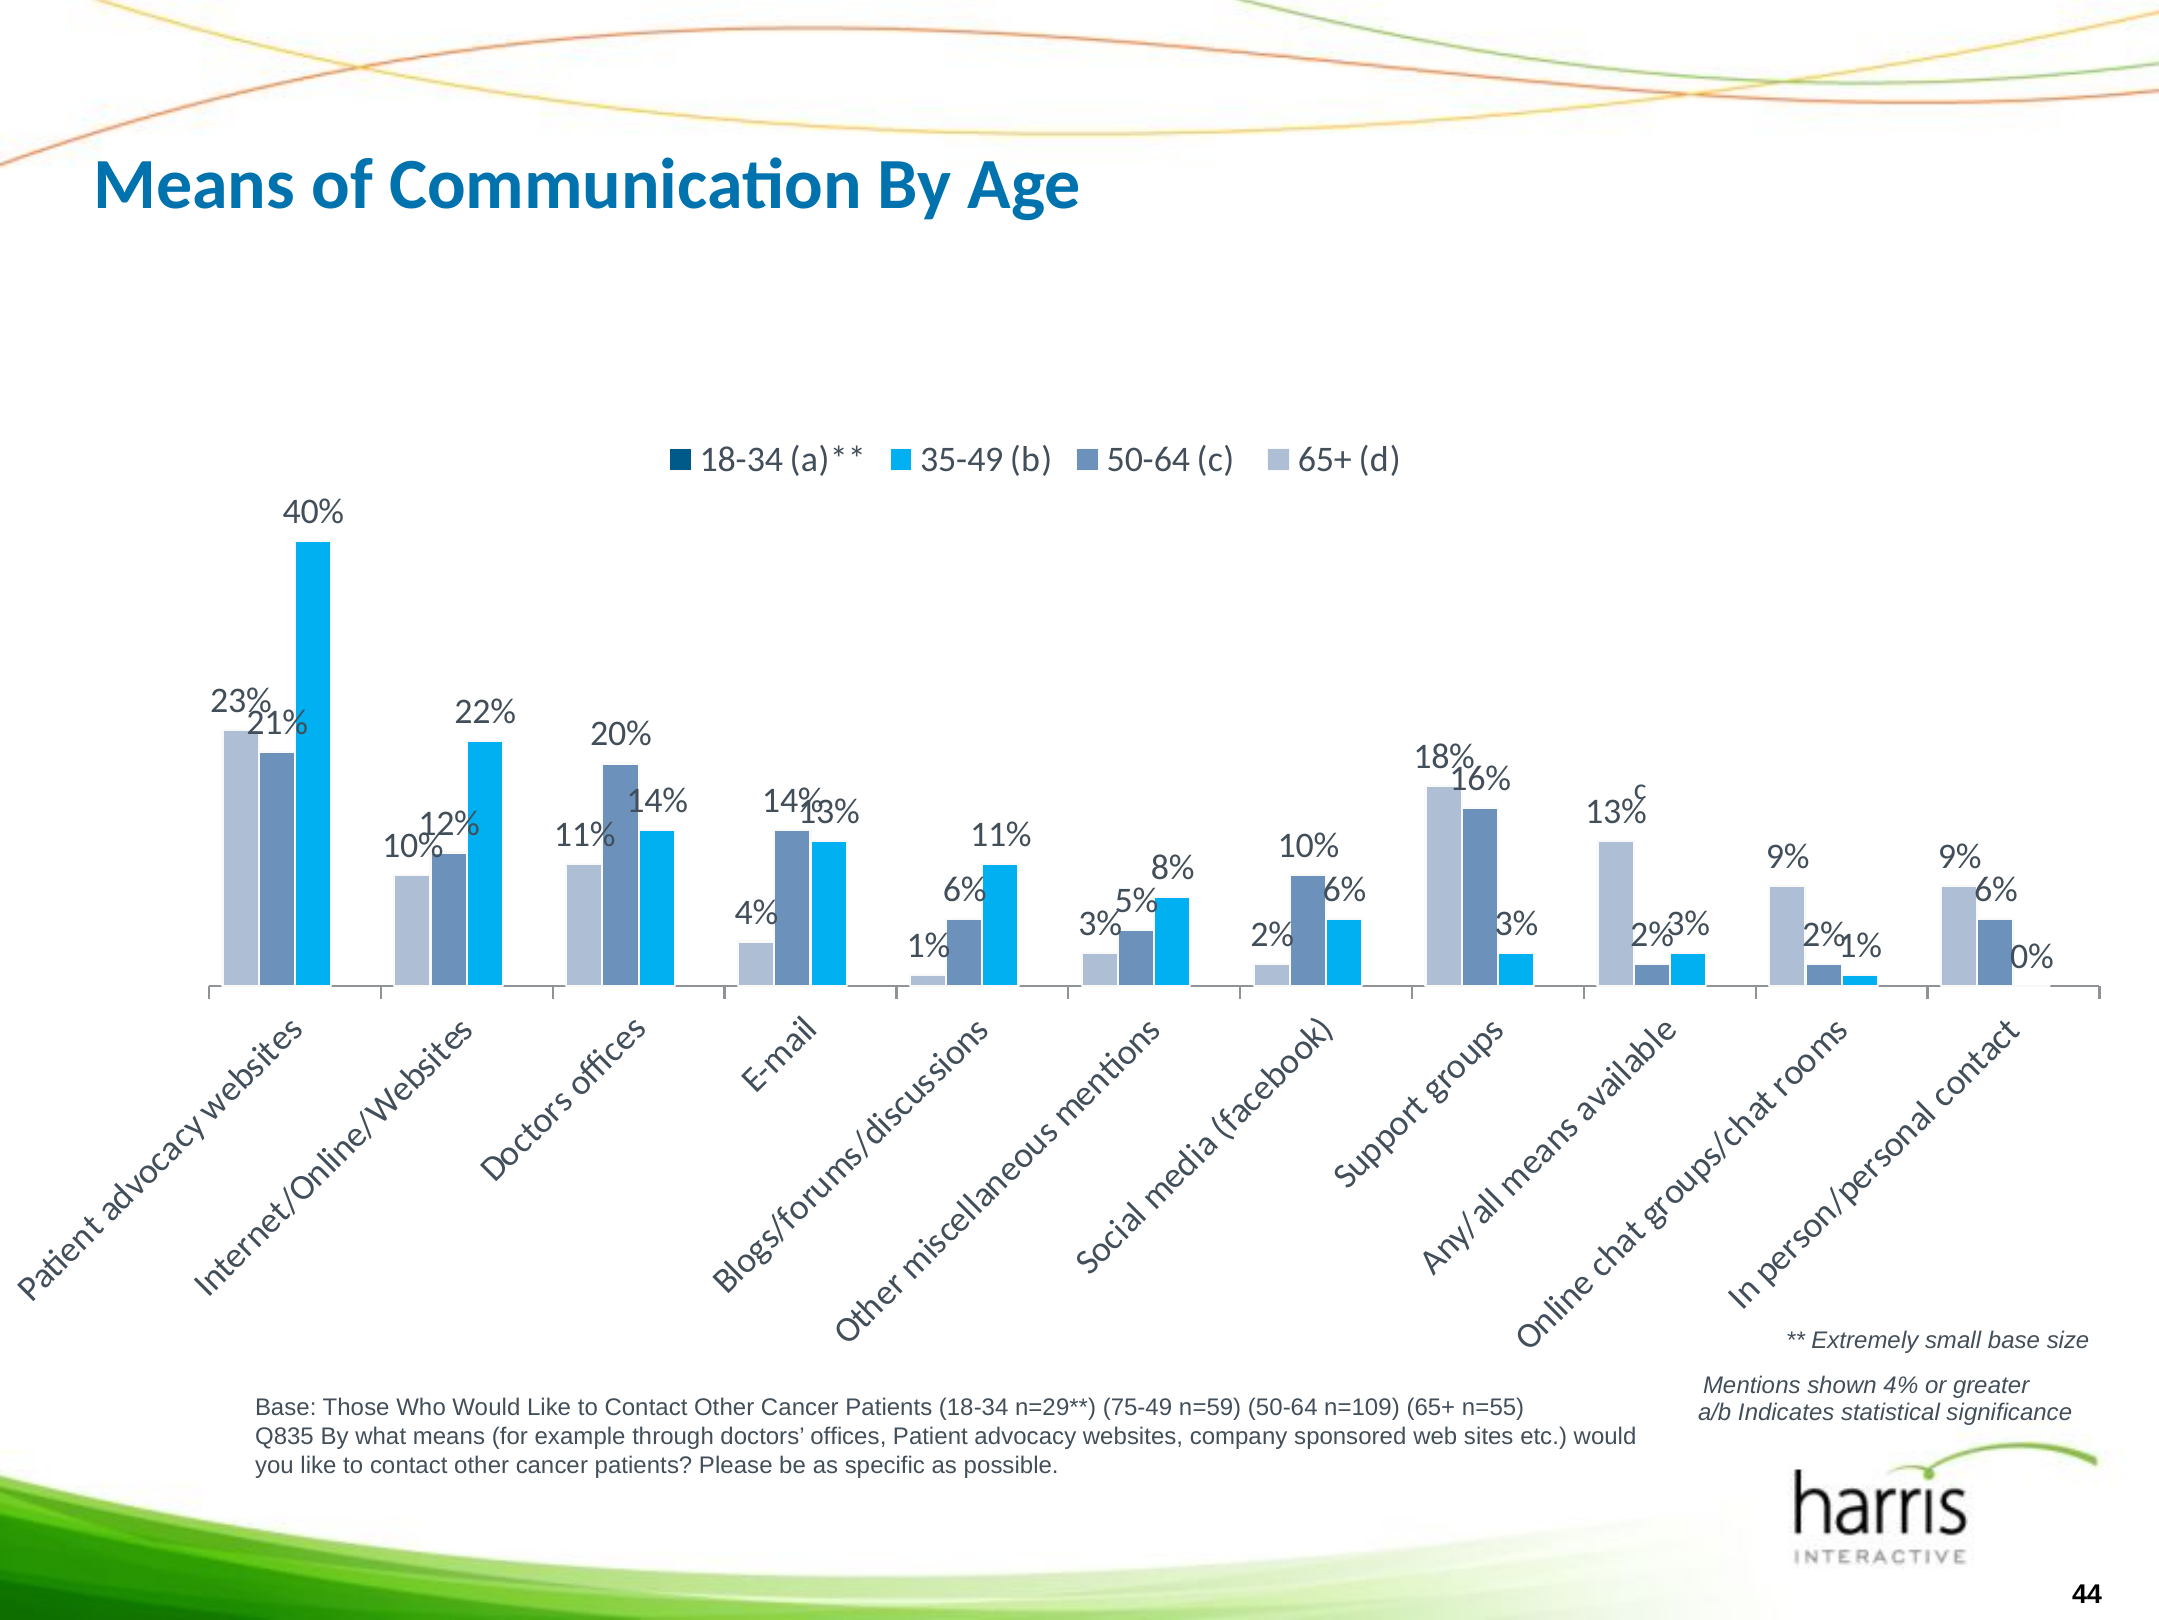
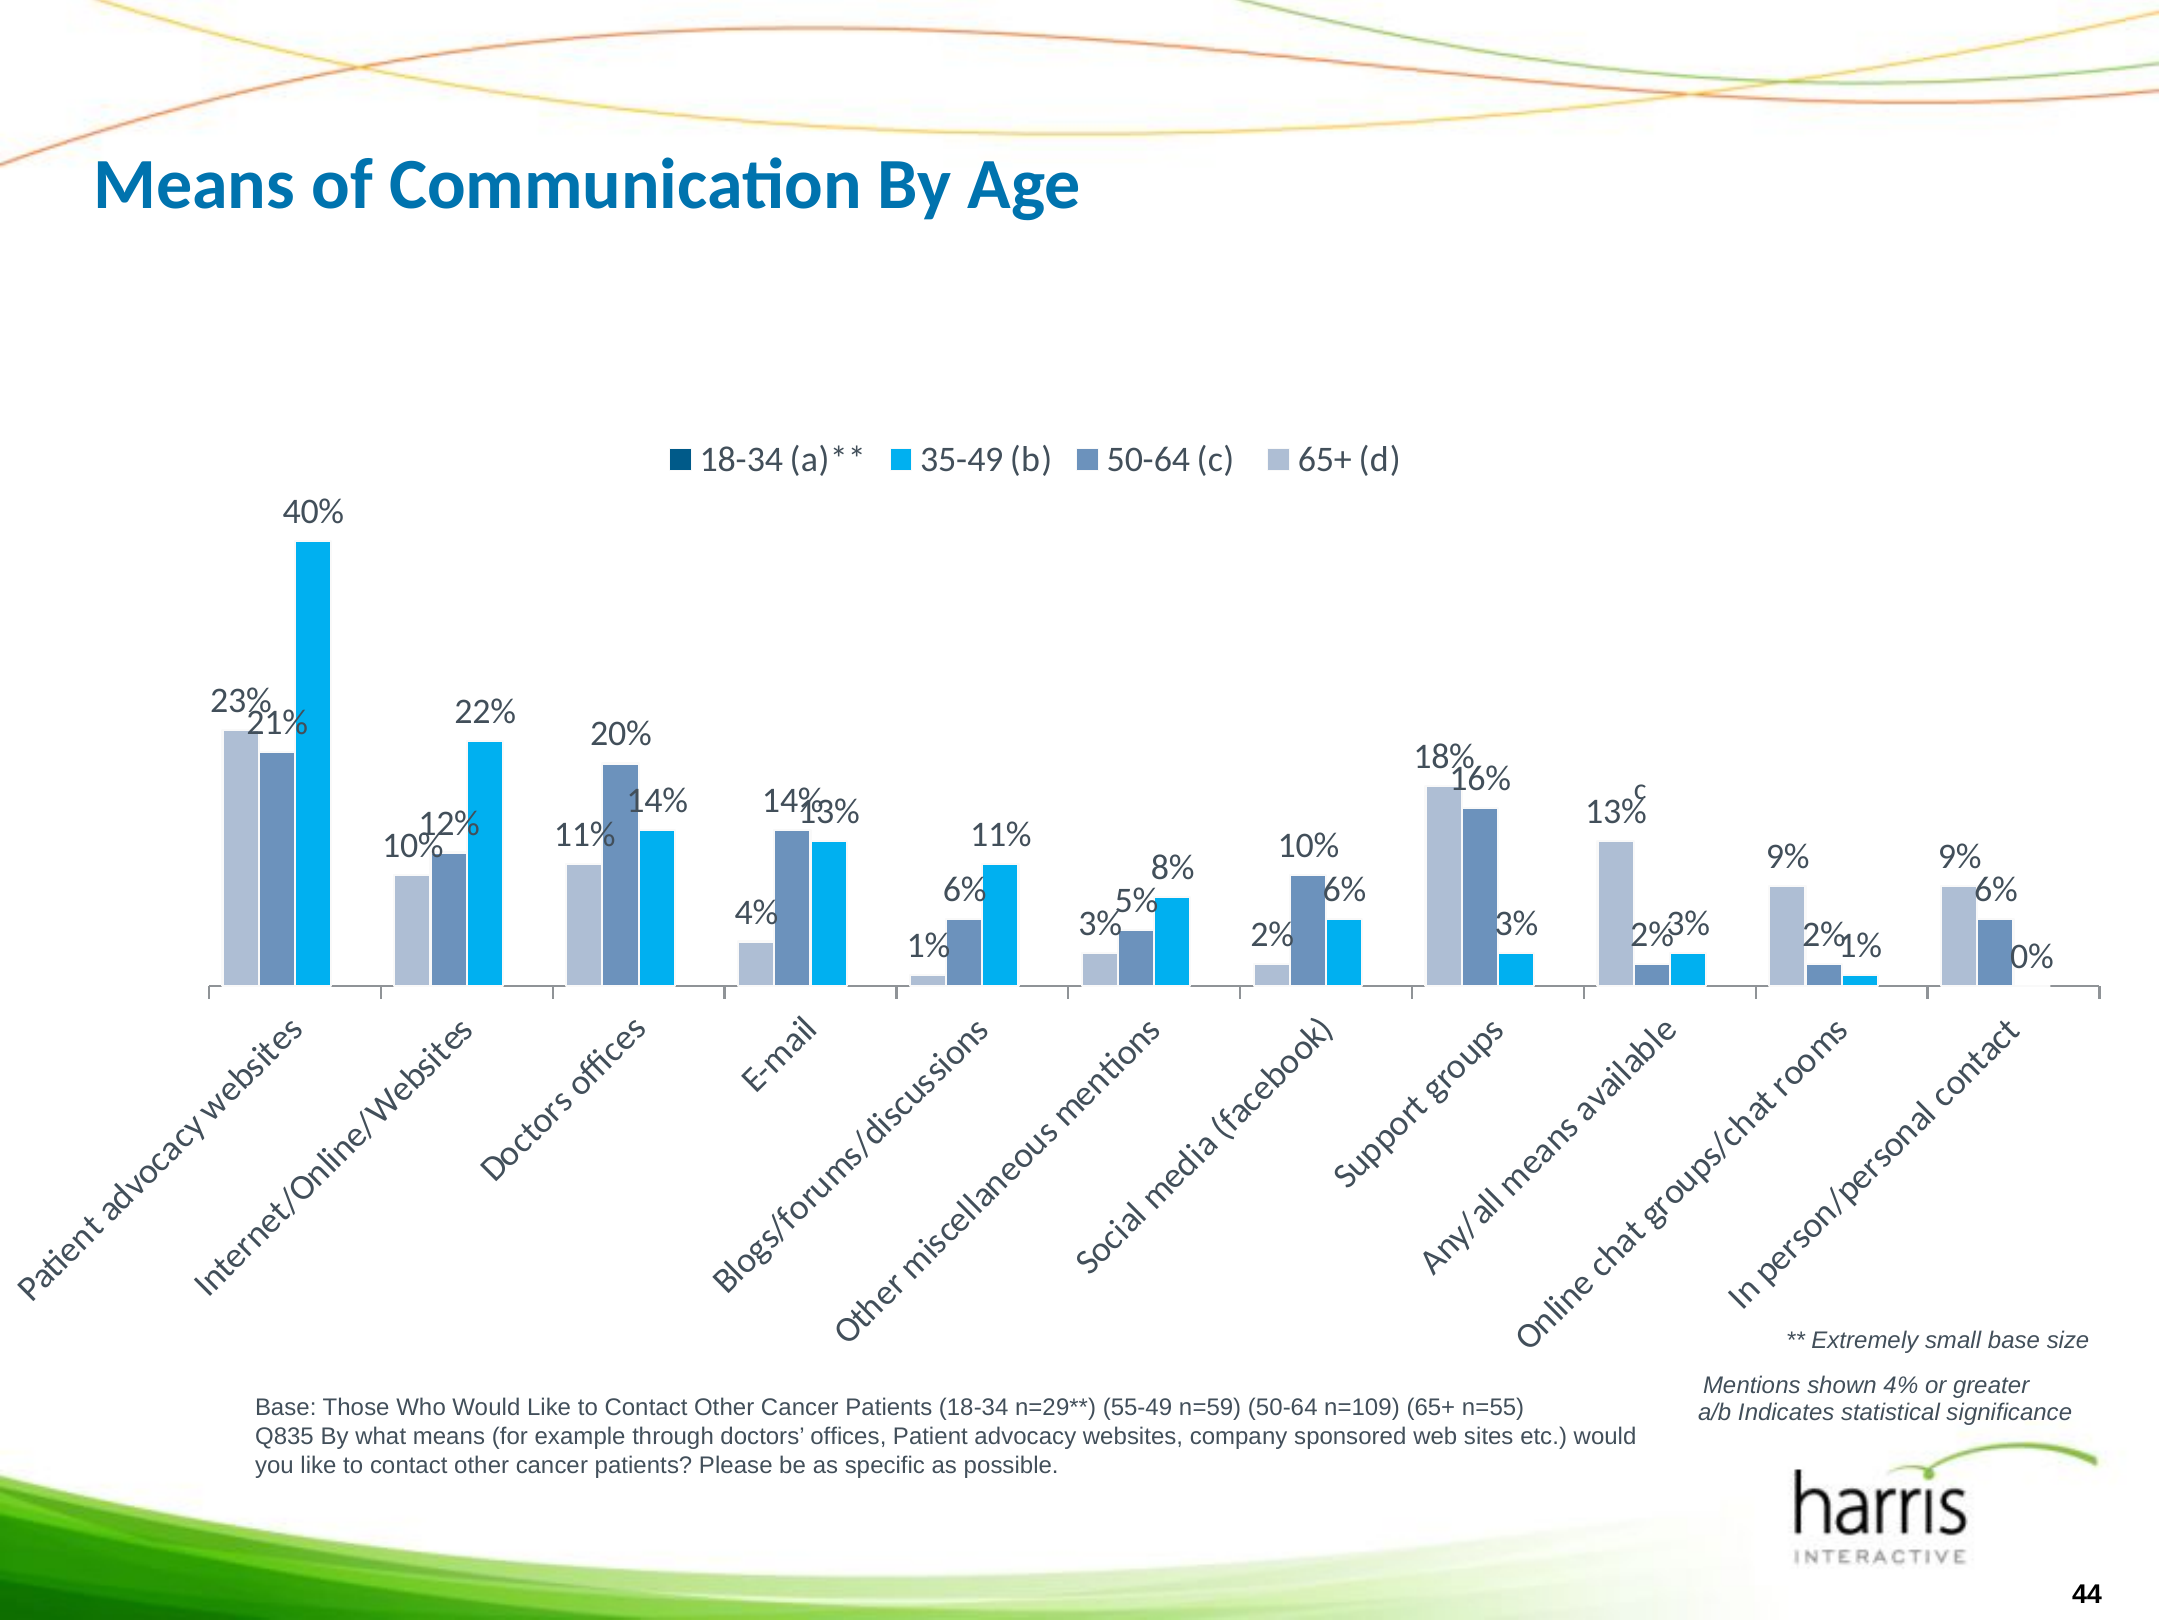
75-49: 75-49 -> 55-49
